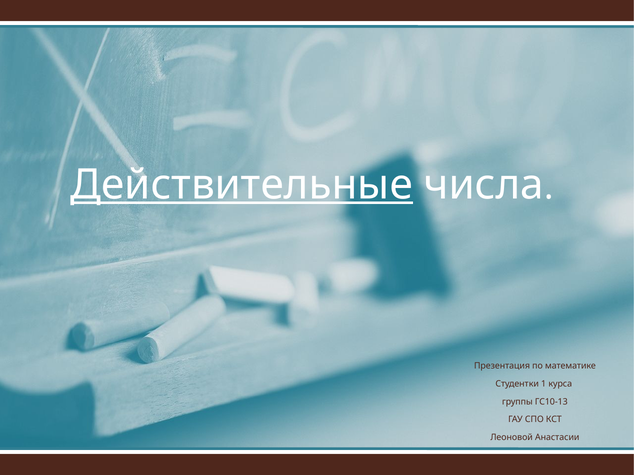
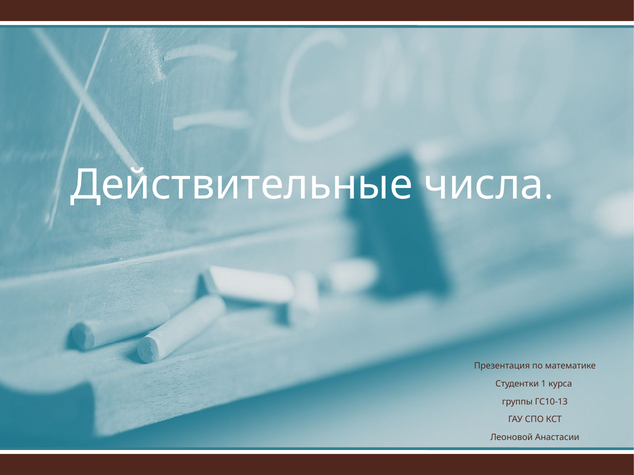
Действительные underline: present -> none
